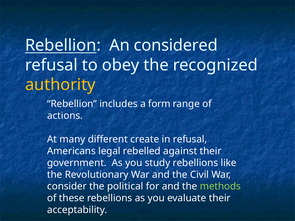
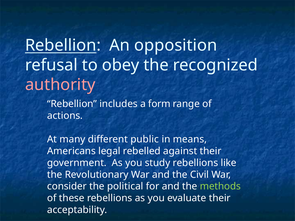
considered: considered -> opposition
authority colour: yellow -> pink
create: create -> public
in refusal: refusal -> means
